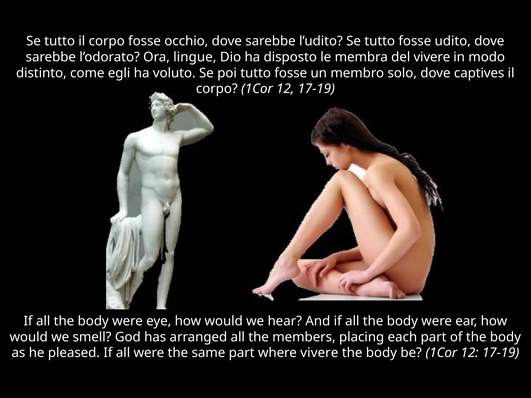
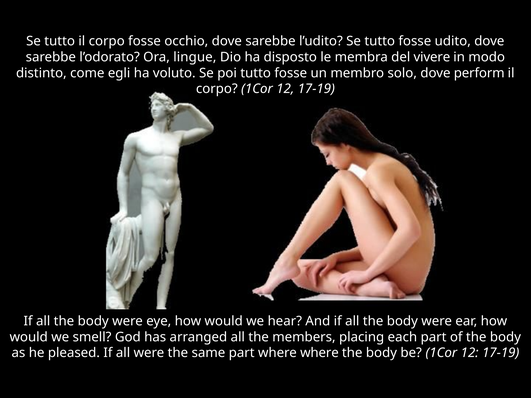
captives: captives -> perform
where vivere: vivere -> where
